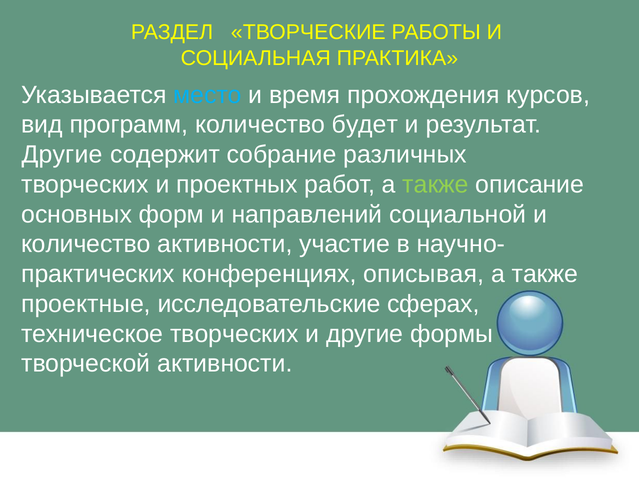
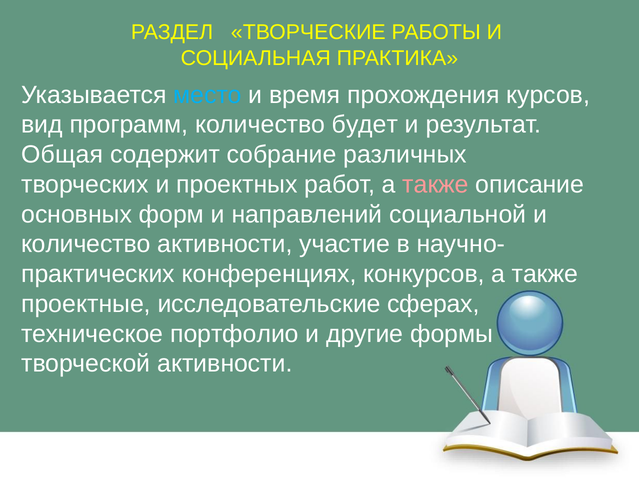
Другие at (62, 154): Другие -> Общая
также at (436, 184) colour: light green -> pink
описывая: описывая -> конкурсов
техническое творческих: творческих -> портфолио
